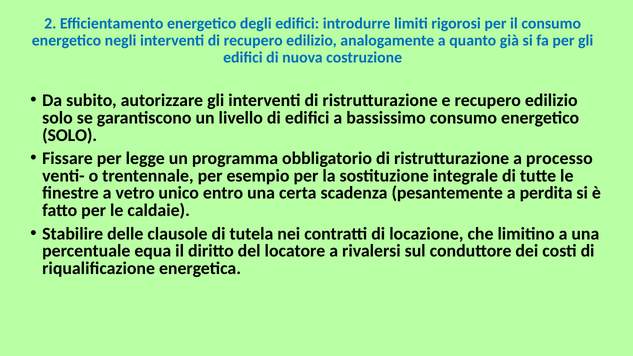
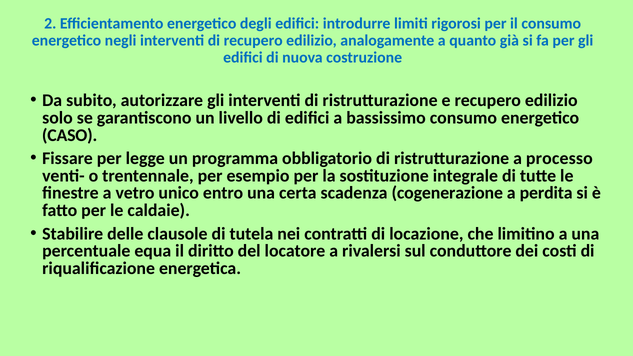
SOLO at (70, 135): SOLO -> CASO
pesantemente: pesantemente -> cogenerazione
